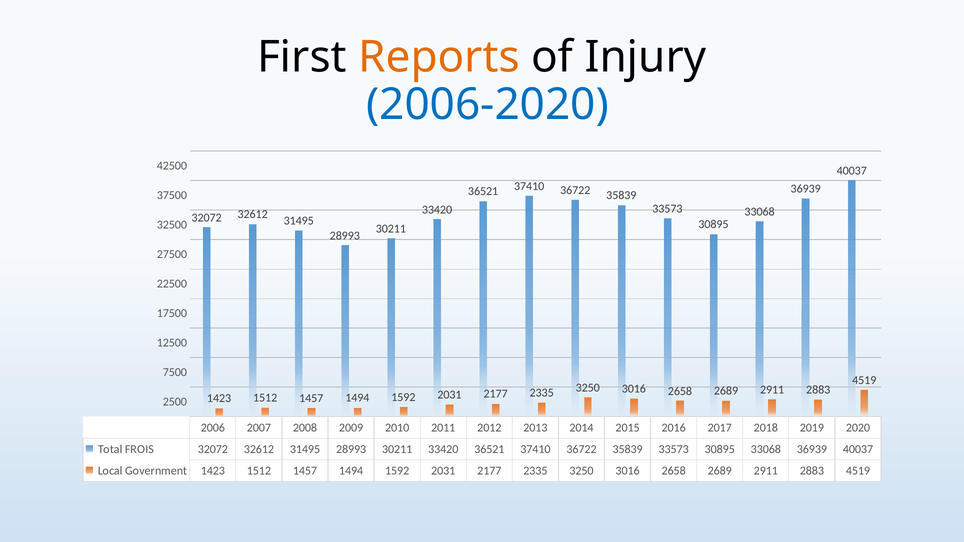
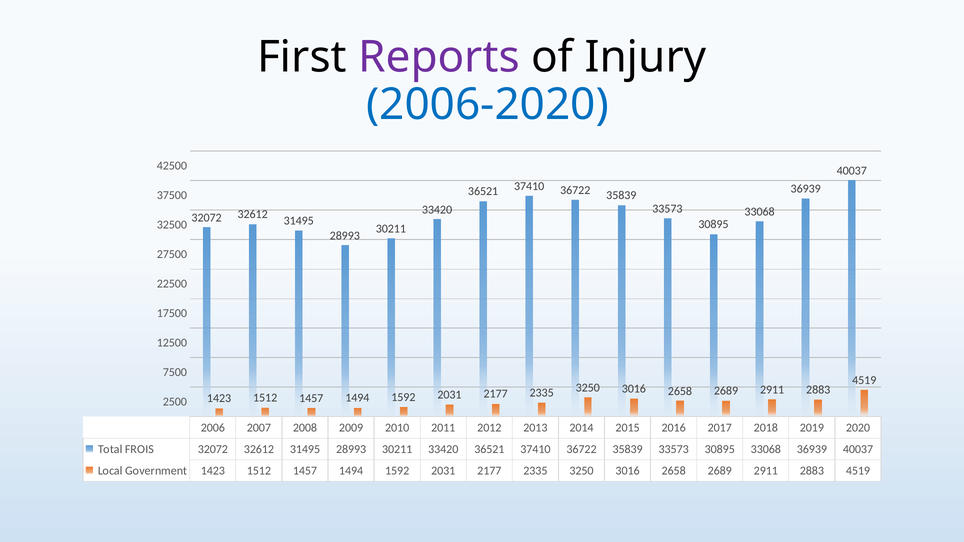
Reports colour: orange -> purple
